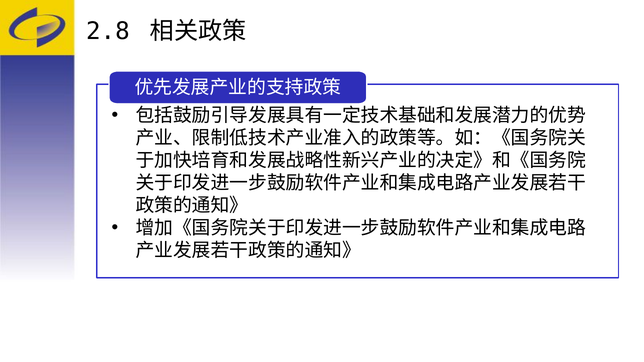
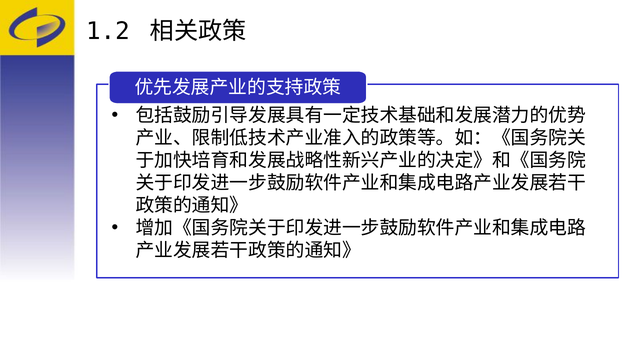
2.8: 2.8 -> 1.2
